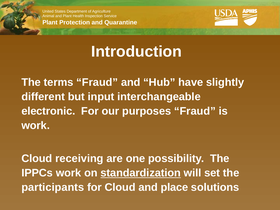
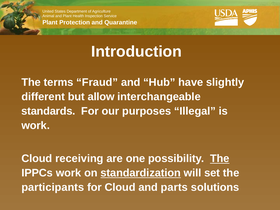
input: input -> allow
electronic: electronic -> standards
purposes Fraud: Fraud -> Illegal
The at (220, 159) underline: none -> present
place: place -> parts
